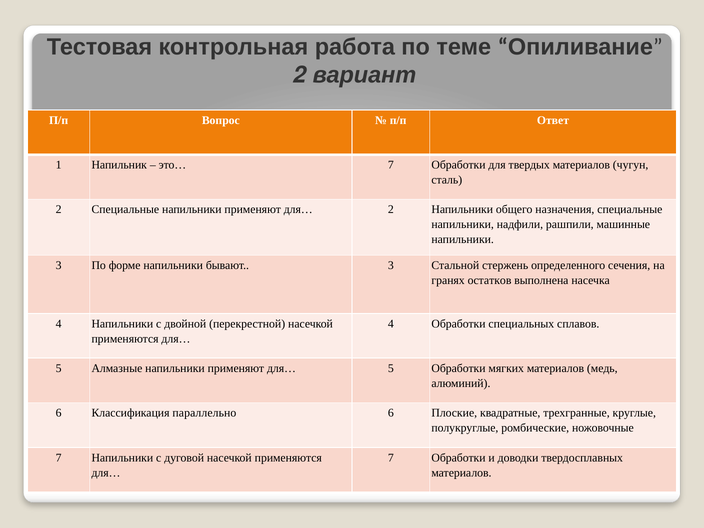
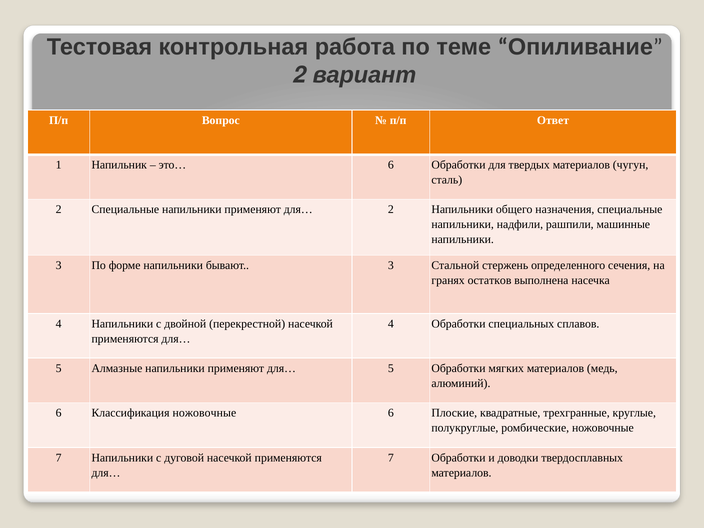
это… 7: 7 -> 6
Классификация параллельно: параллельно -> ножовочные
